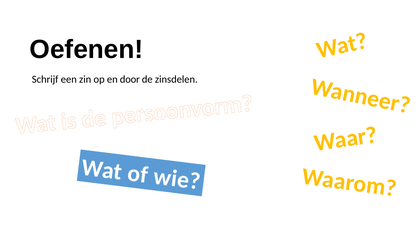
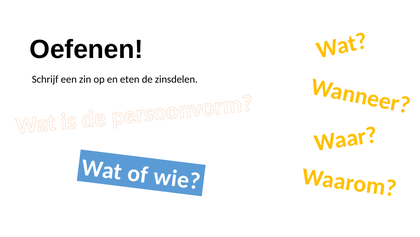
door: door -> eten
